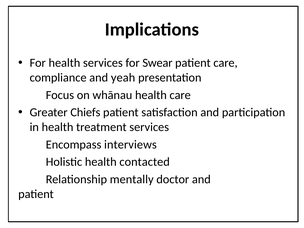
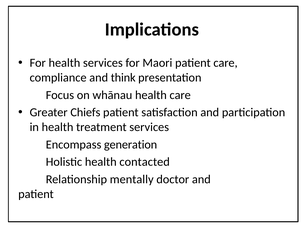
Swear: Swear -> Maori
yeah: yeah -> think
interviews: interviews -> generation
